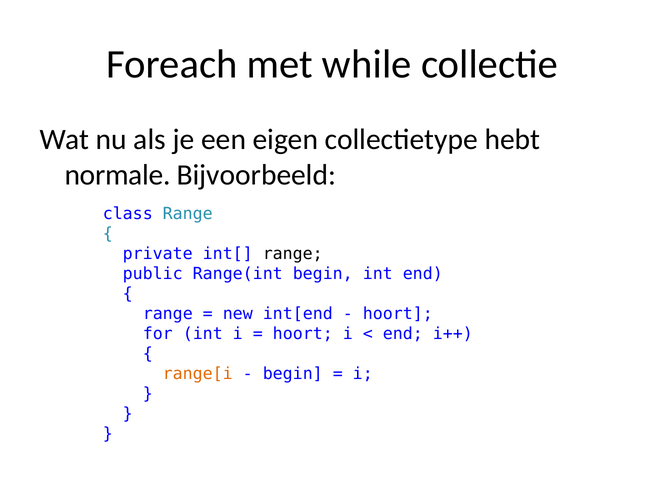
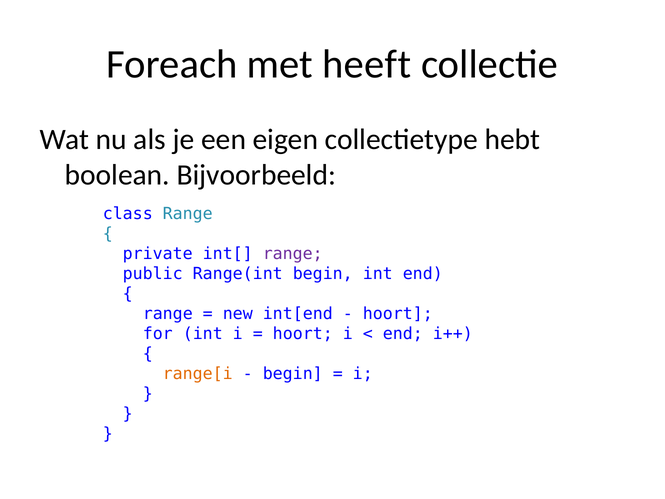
while: while -> heeft
normale: normale -> boolean
range at (293, 254) colour: black -> purple
